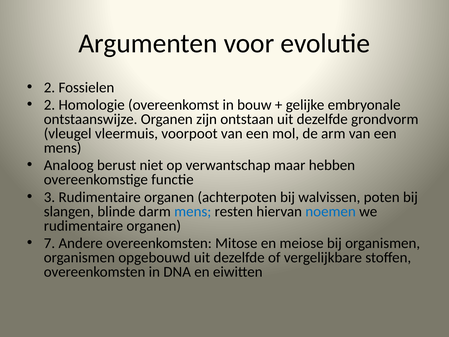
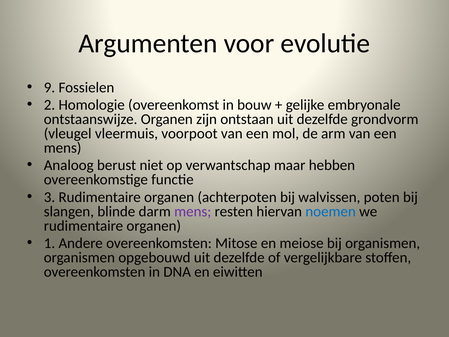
2 at (49, 87): 2 -> 9
mens at (193, 211) colour: blue -> purple
7: 7 -> 1
